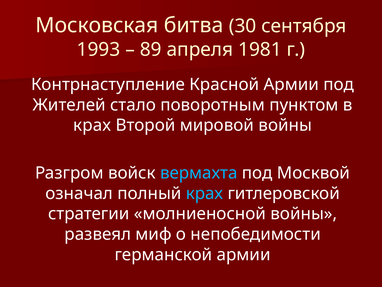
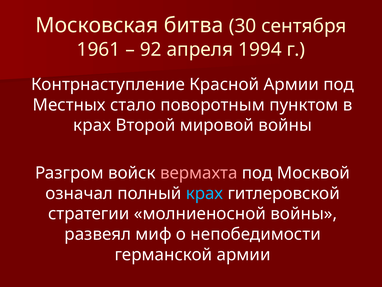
1993: 1993 -> 1961
89: 89 -> 92
1981: 1981 -> 1994
Жителей: Жителей -> Местных
вермахта colour: light blue -> pink
